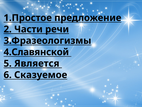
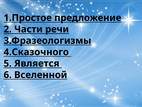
4.Славянской: 4.Славянской -> 4.Сказочного
Сказуемое: Сказуемое -> Вселенной
